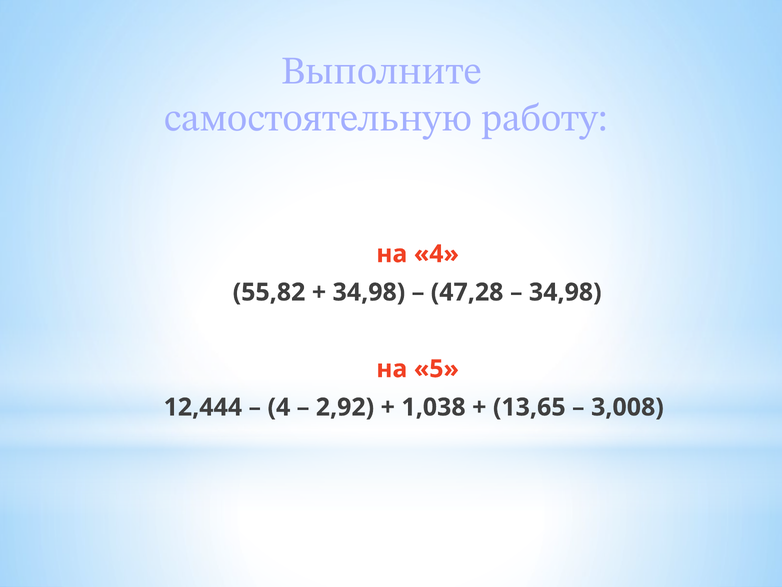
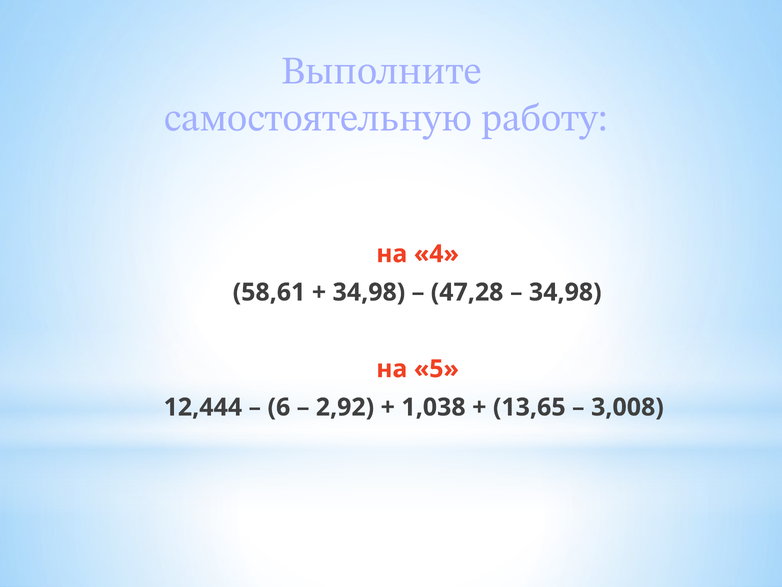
55,82: 55,82 -> 58,61
4 at (279, 407): 4 -> 6
